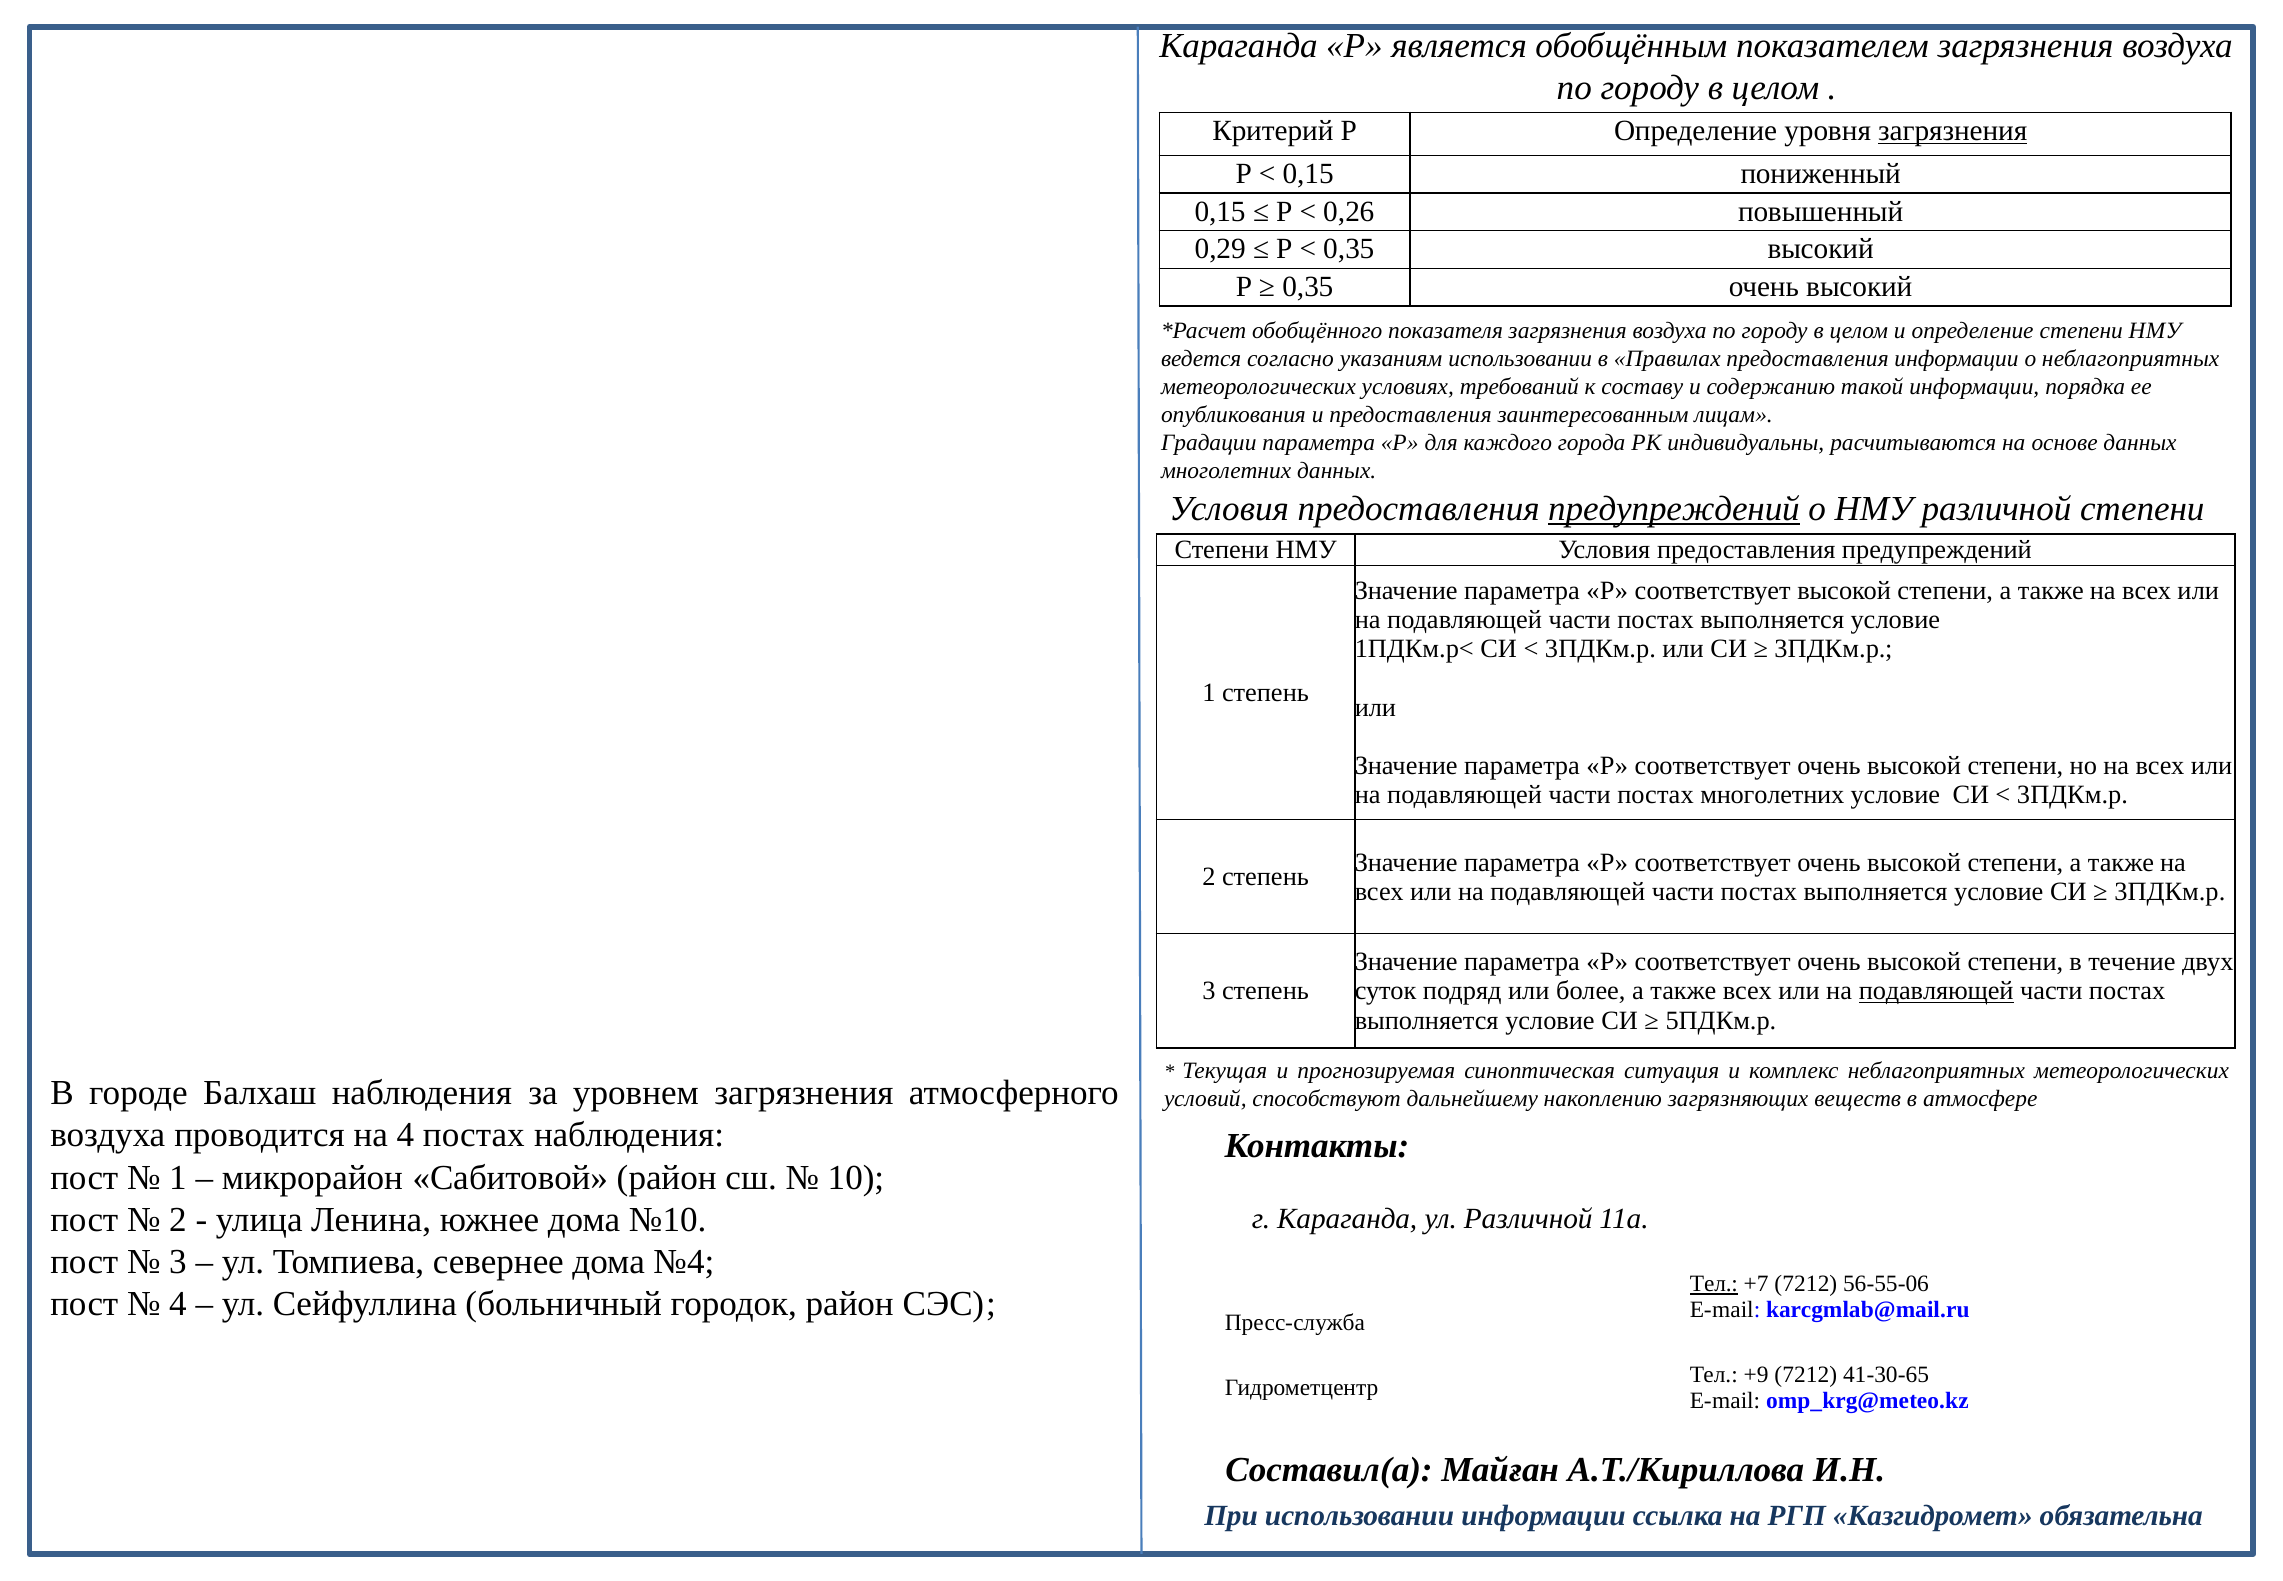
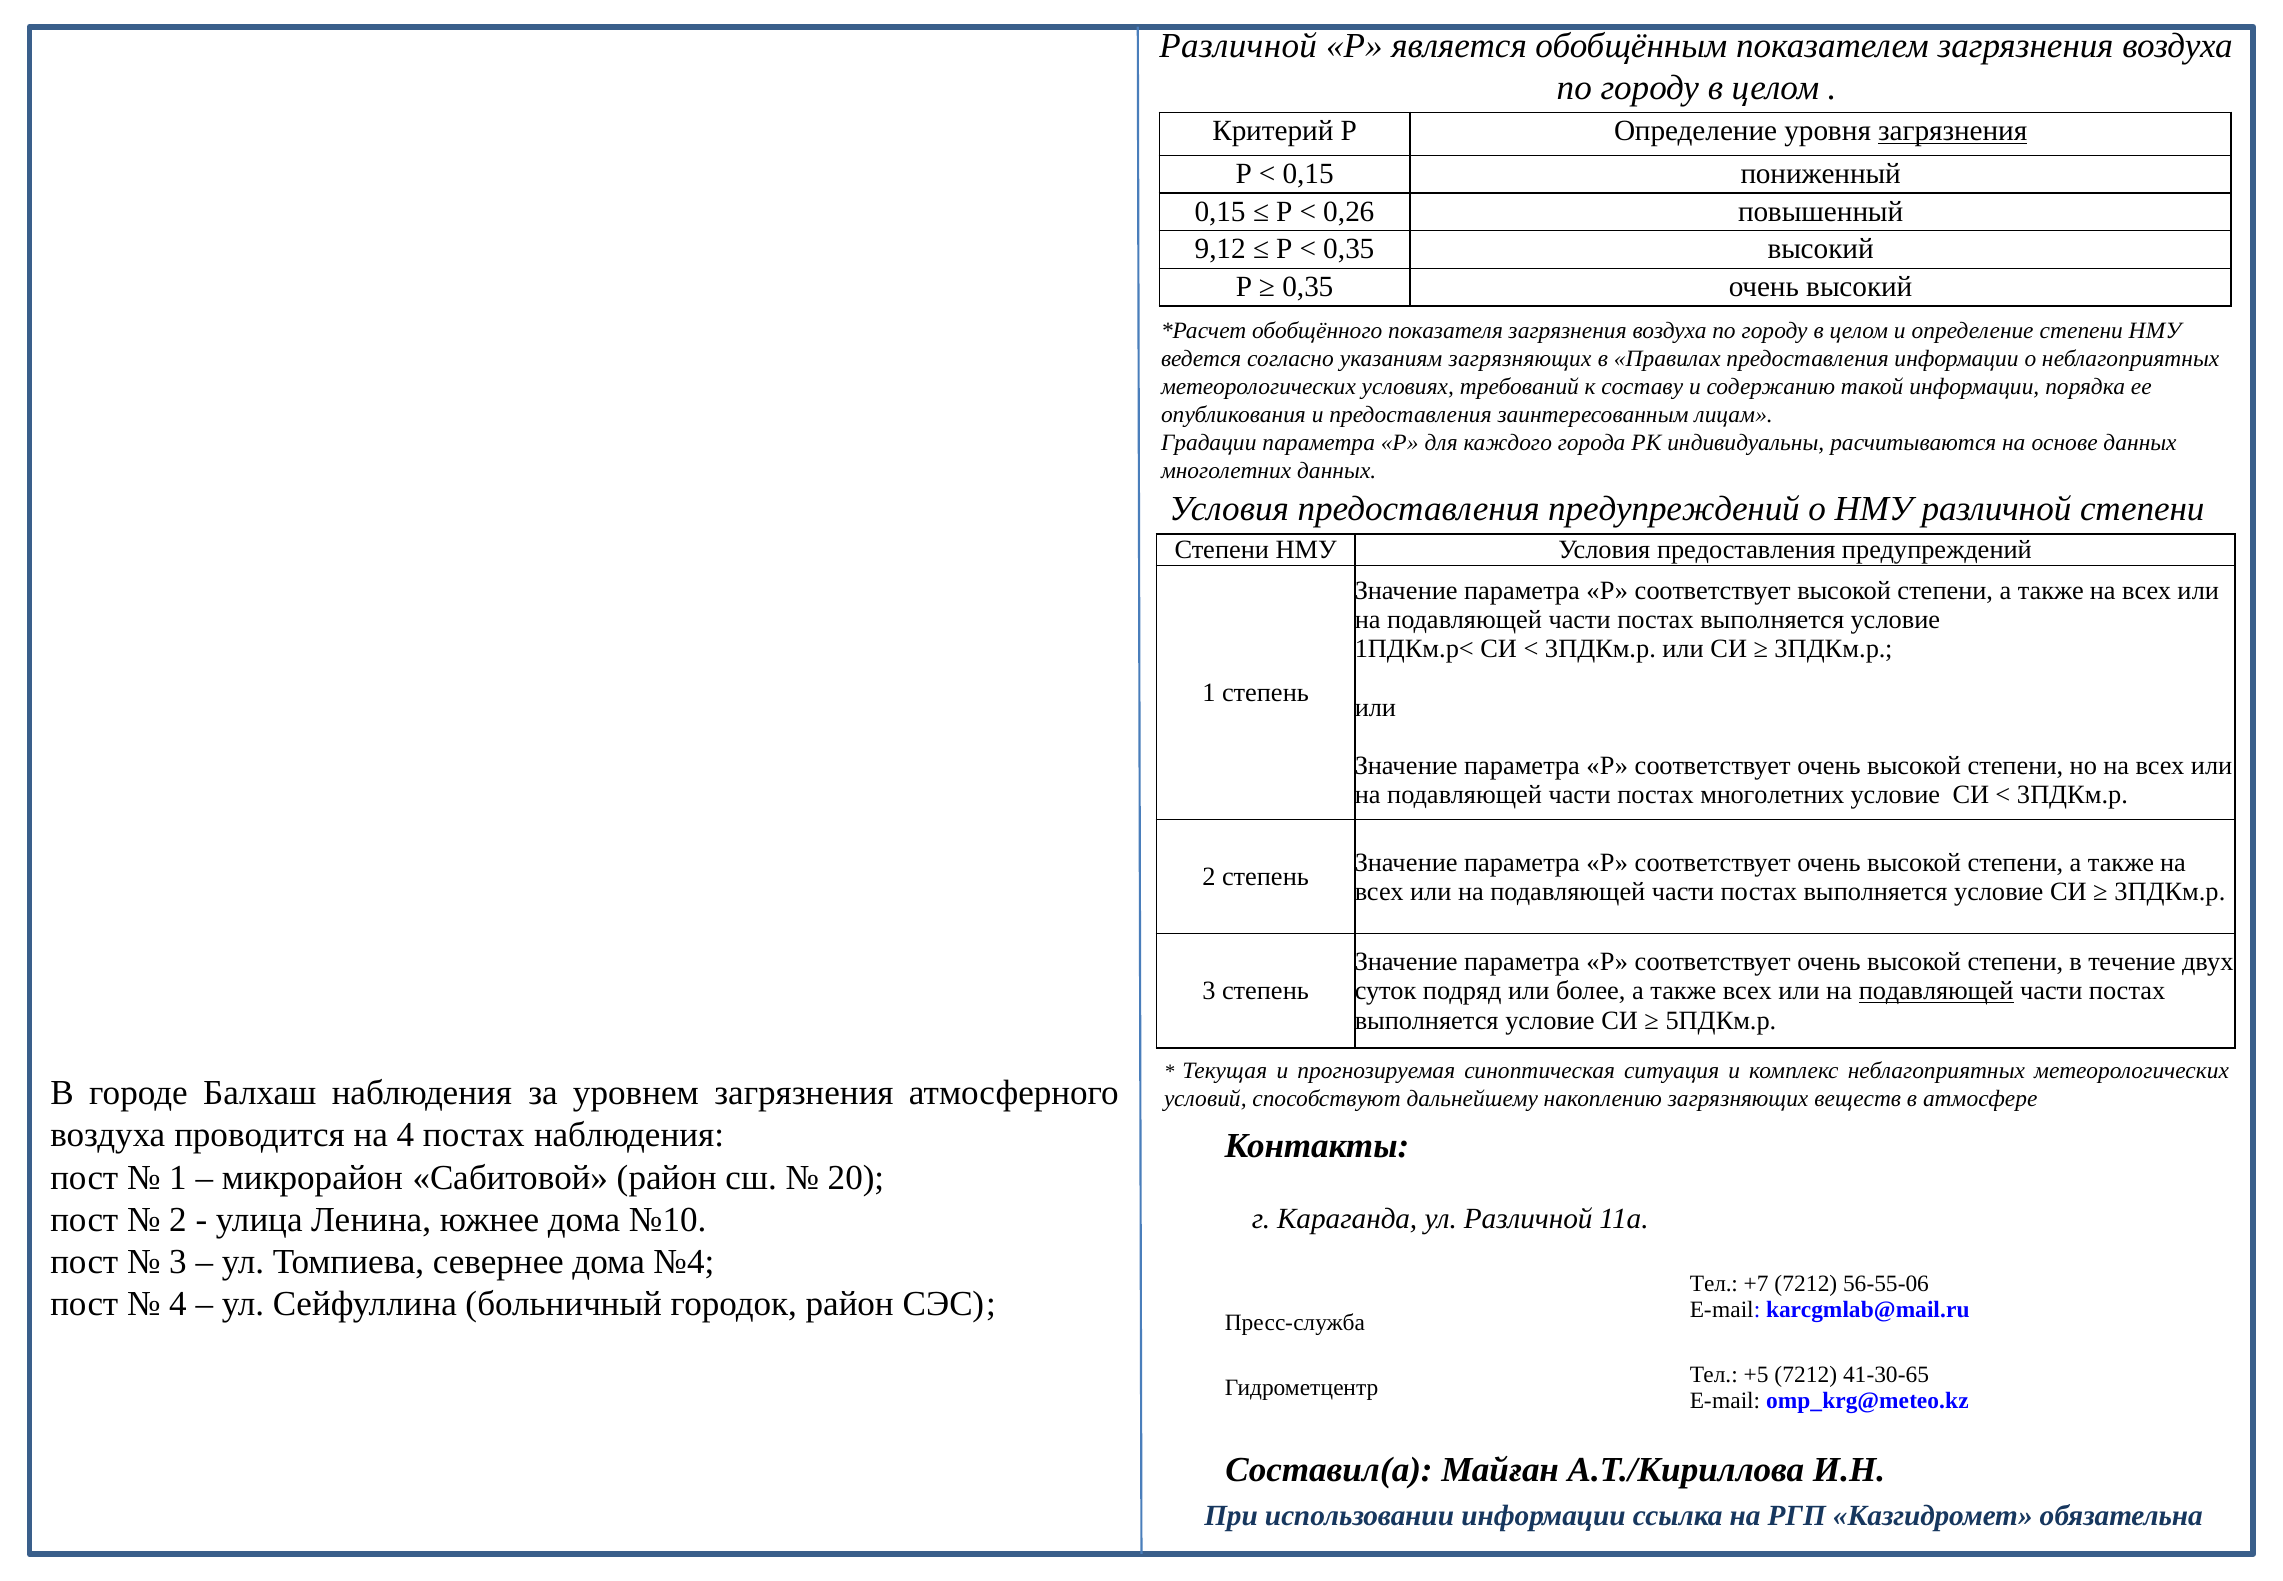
Караганда at (1238, 46): Караганда -> Различной
0,29: 0,29 -> 9,12
указаниям использовании: использовании -> загрязняющих
предупреждений at (1674, 509) underline: present -> none
10: 10 -> 20
Тел at (1714, 1283) underline: present -> none
+9: +9 -> +5
